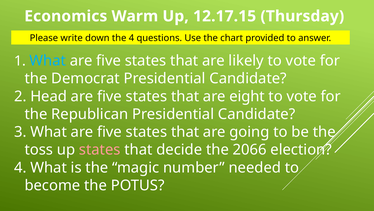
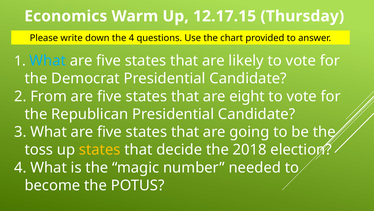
Head: Head -> From
states at (100, 149) colour: pink -> yellow
2066: 2066 -> 2018
